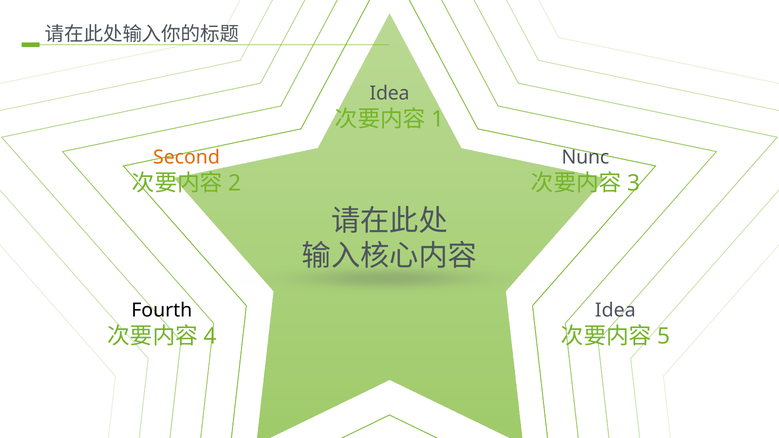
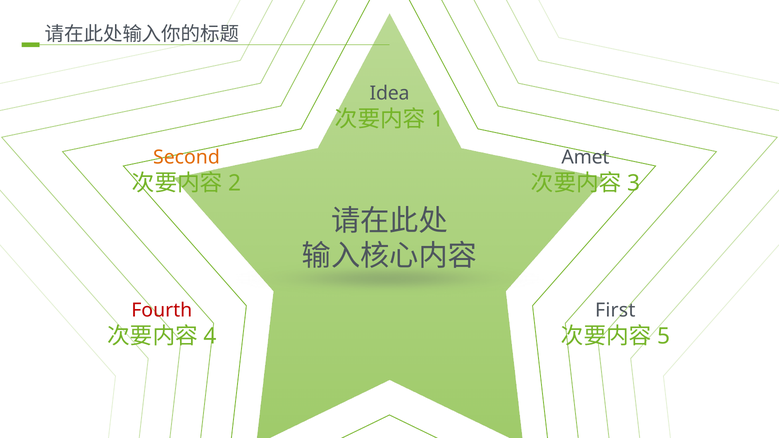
Nunc: Nunc -> Amet
Fourth colour: black -> red
Idea at (615, 311): Idea -> First
